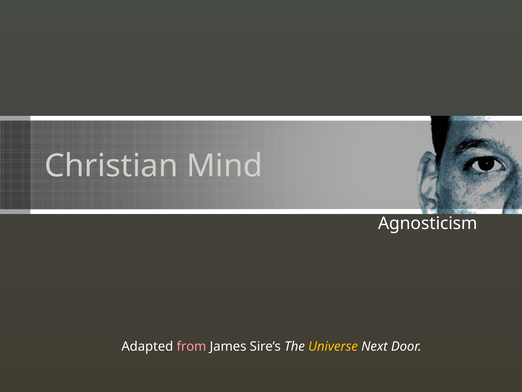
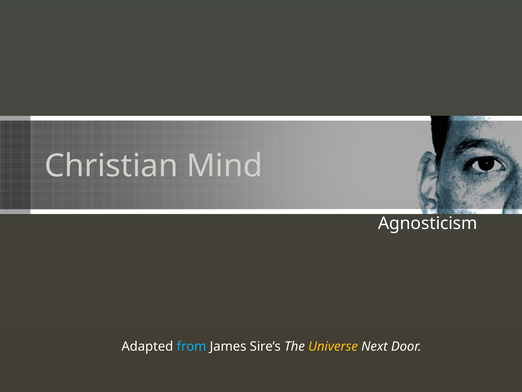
from colour: pink -> light blue
